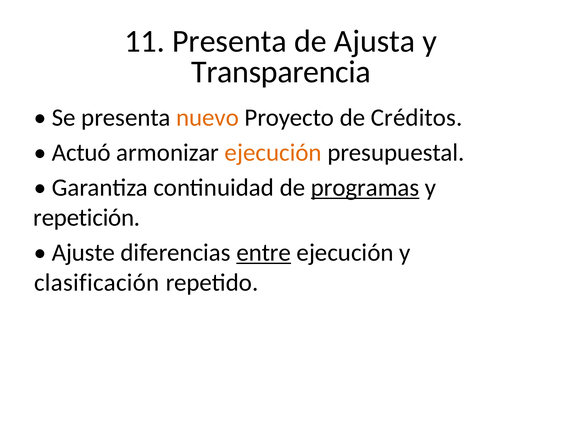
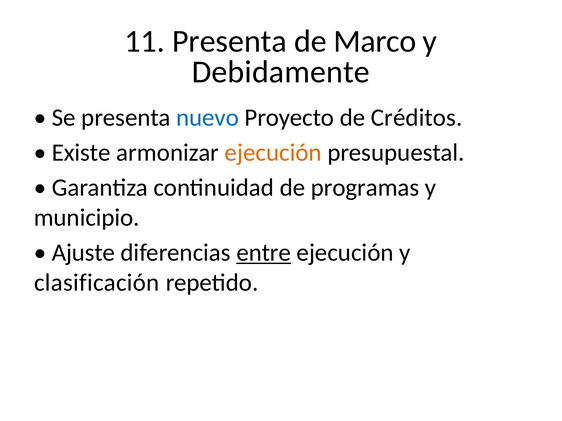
Ajusta: Ajusta -> Marco
Transparencia: Transparencia -> Debidamente
nuevo colour: orange -> blue
Actuó: Actuó -> Existe
programas underline: present -> none
repetición: repetición -> municipio
